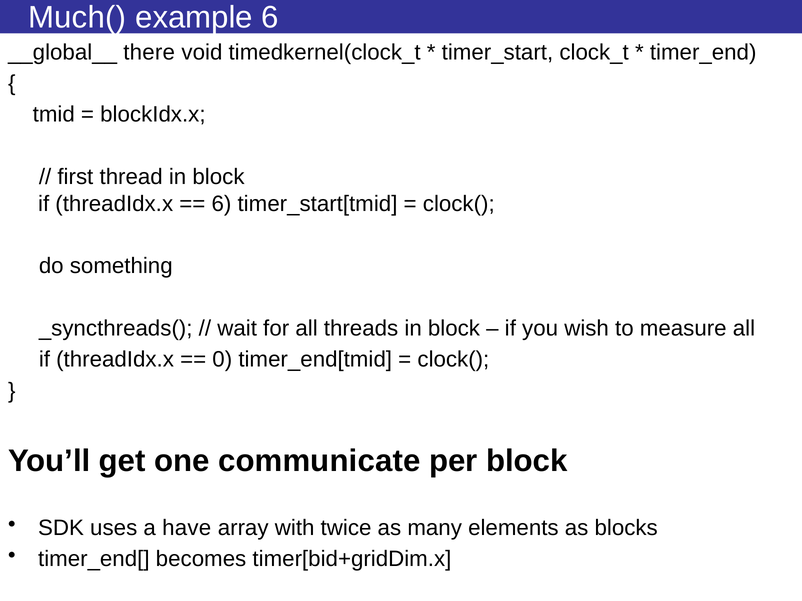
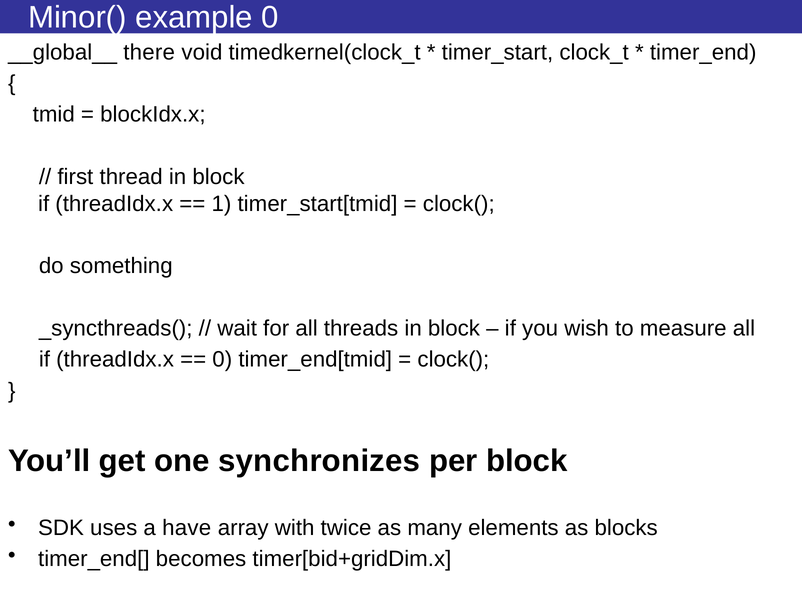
Much(: Much( -> Minor(
example 6: 6 -> 0
6 at (221, 204): 6 -> 1
communicate: communicate -> synchronizes
